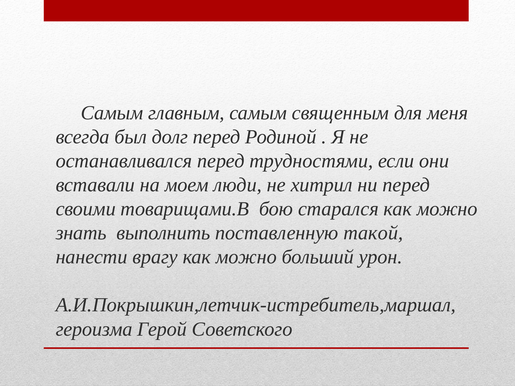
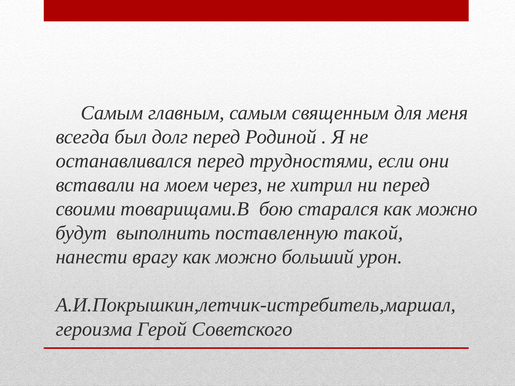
люди: люди -> через
знать: знать -> будут
